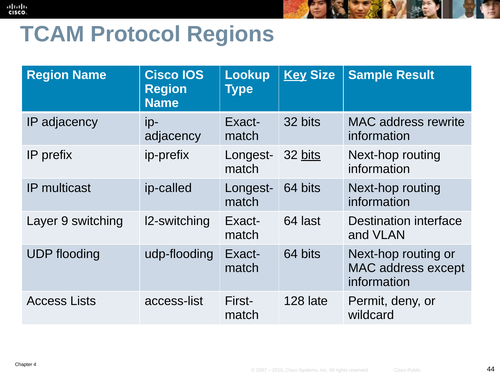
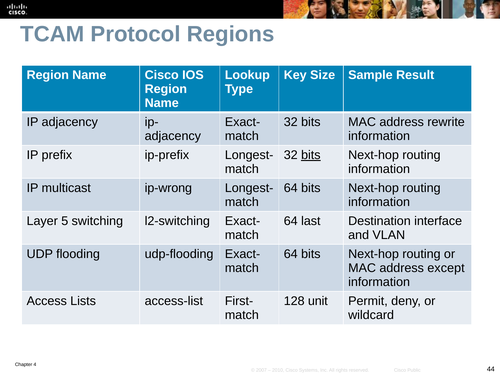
Key underline: present -> none
ip-called: ip-called -> ip-wrong
9: 9 -> 5
late: late -> unit
